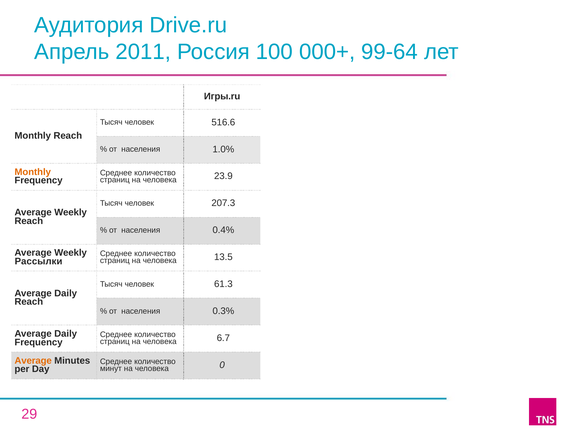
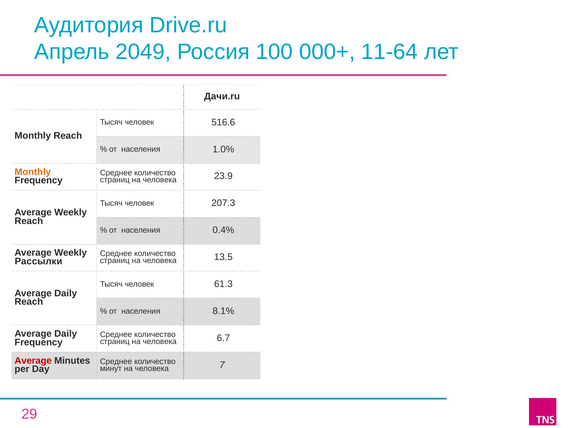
2011: 2011 -> 2049
99-64: 99-64 -> 11-64
Игры.ru: Игры.ru -> Дачи.ru
0.3%: 0.3% -> 8.1%
Average at (33, 361) colour: orange -> red
0: 0 -> 7
